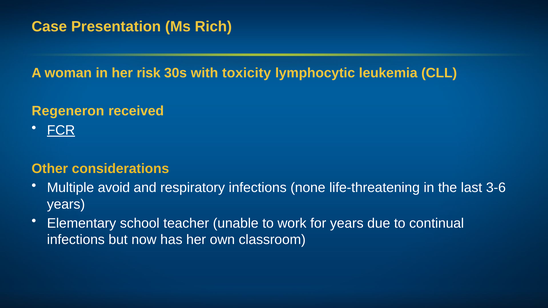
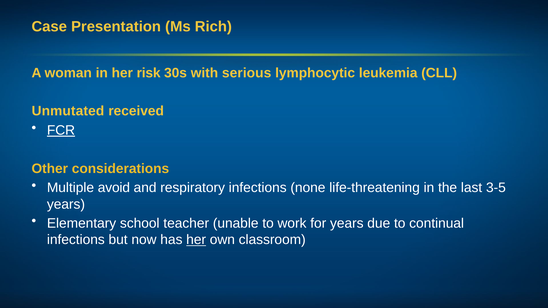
toxicity: toxicity -> serious
Regeneron: Regeneron -> Unmutated
3-6: 3-6 -> 3-5
her at (196, 240) underline: none -> present
